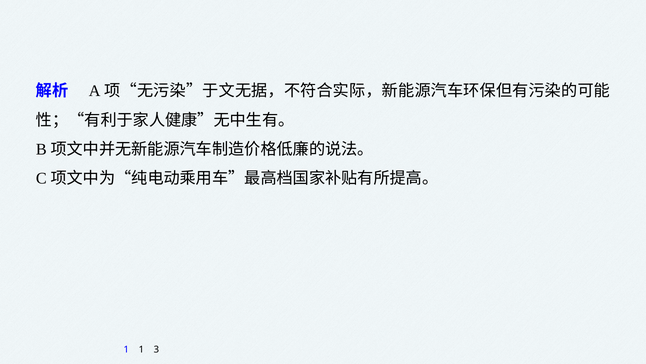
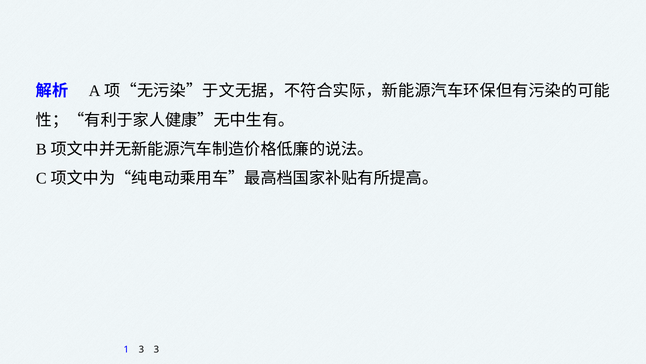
1 1: 1 -> 3
